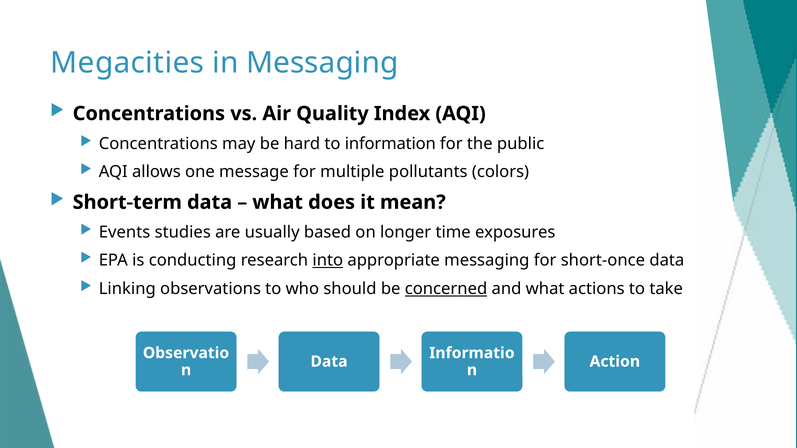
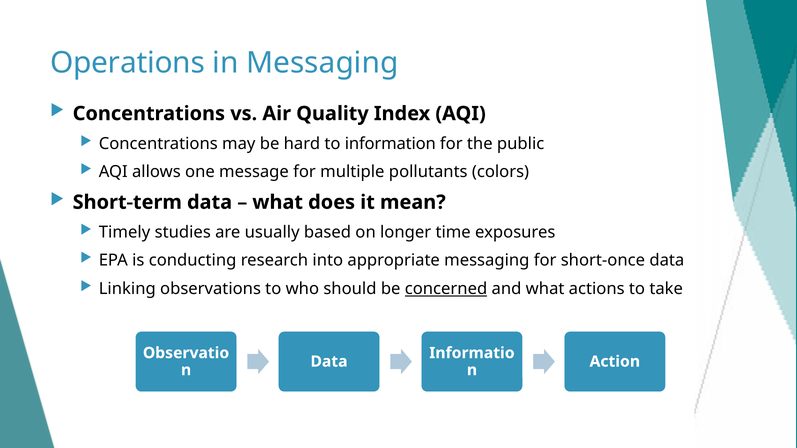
Megacities: Megacities -> Operations
Events: Events -> Timely
into underline: present -> none
